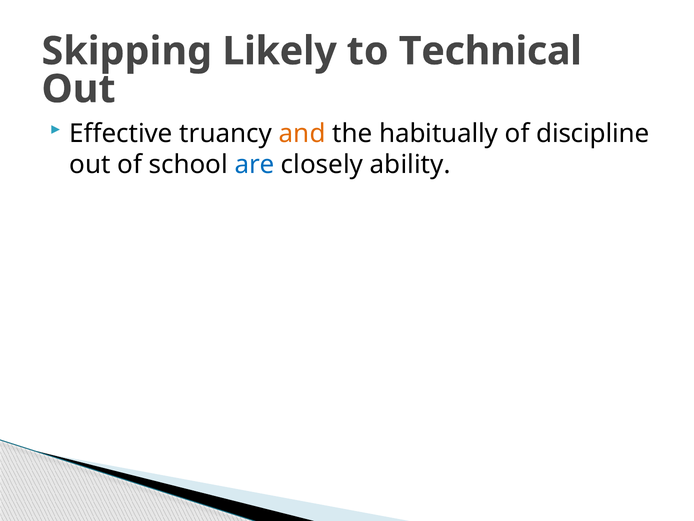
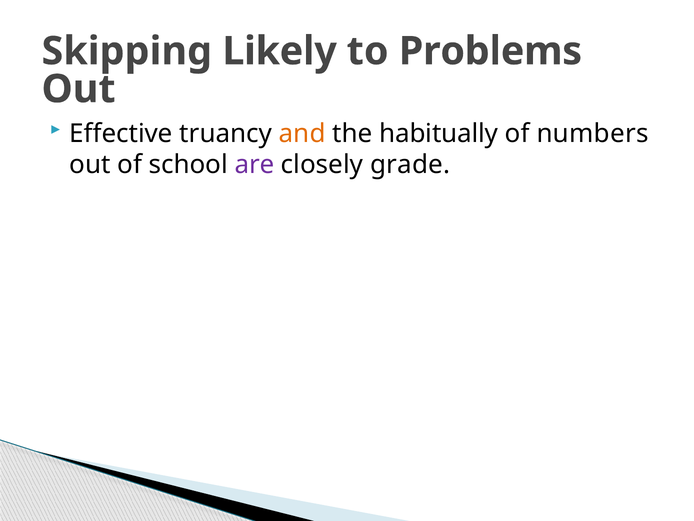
Technical: Technical -> Problems
discipline: discipline -> numbers
are colour: blue -> purple
ability: ability -> grade
